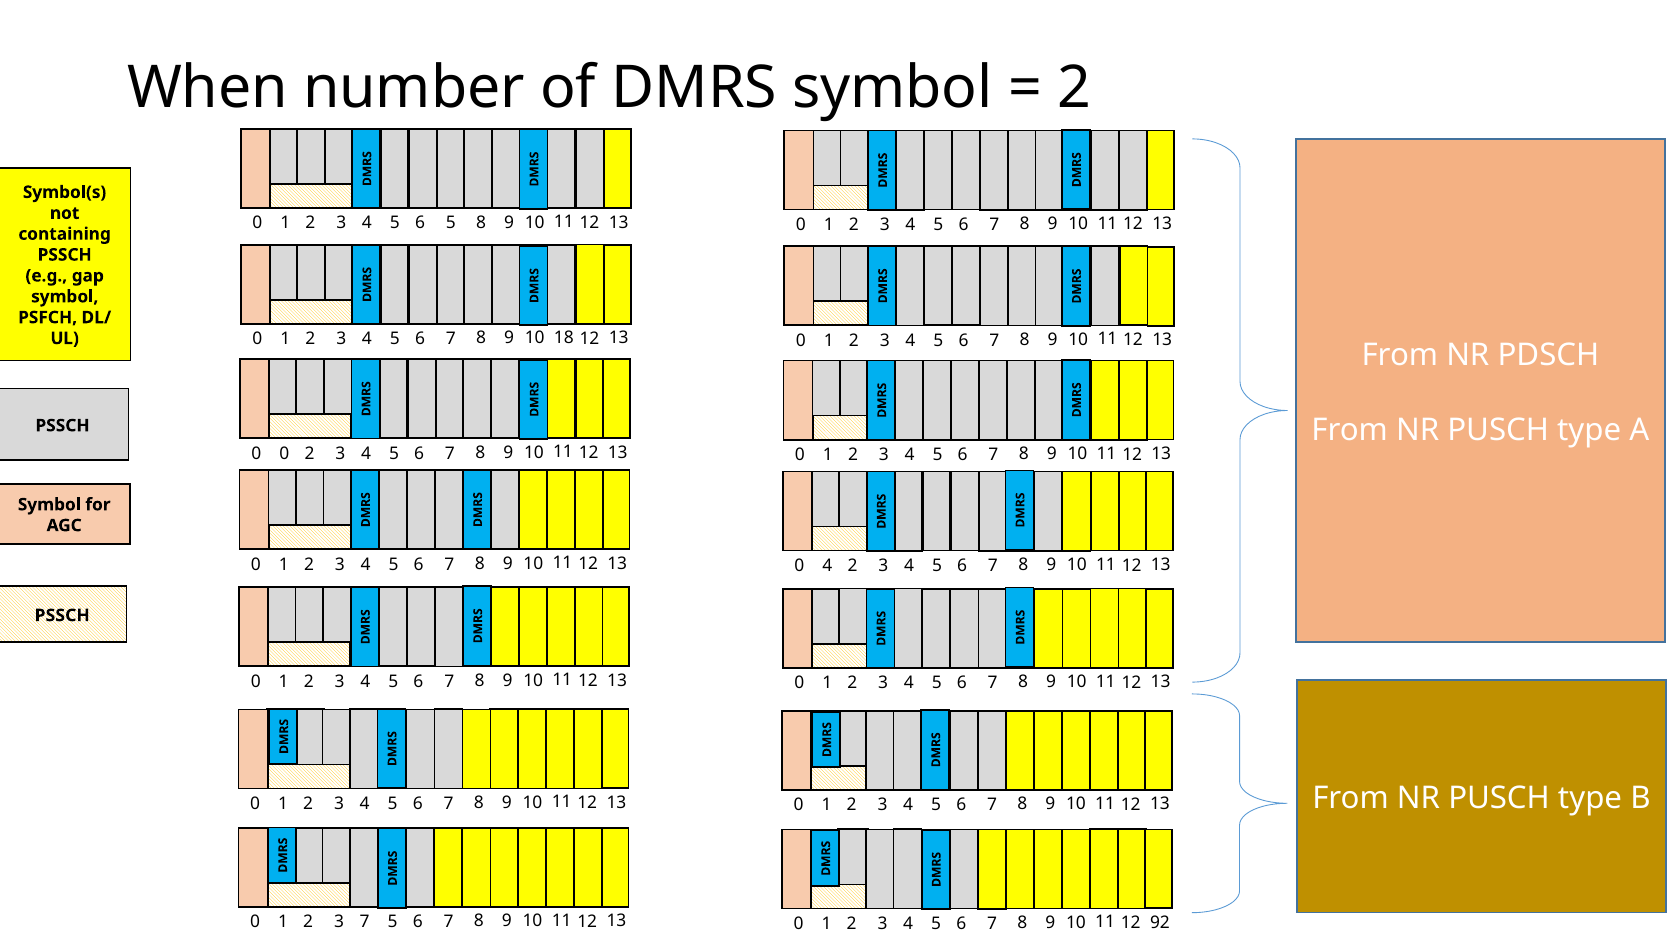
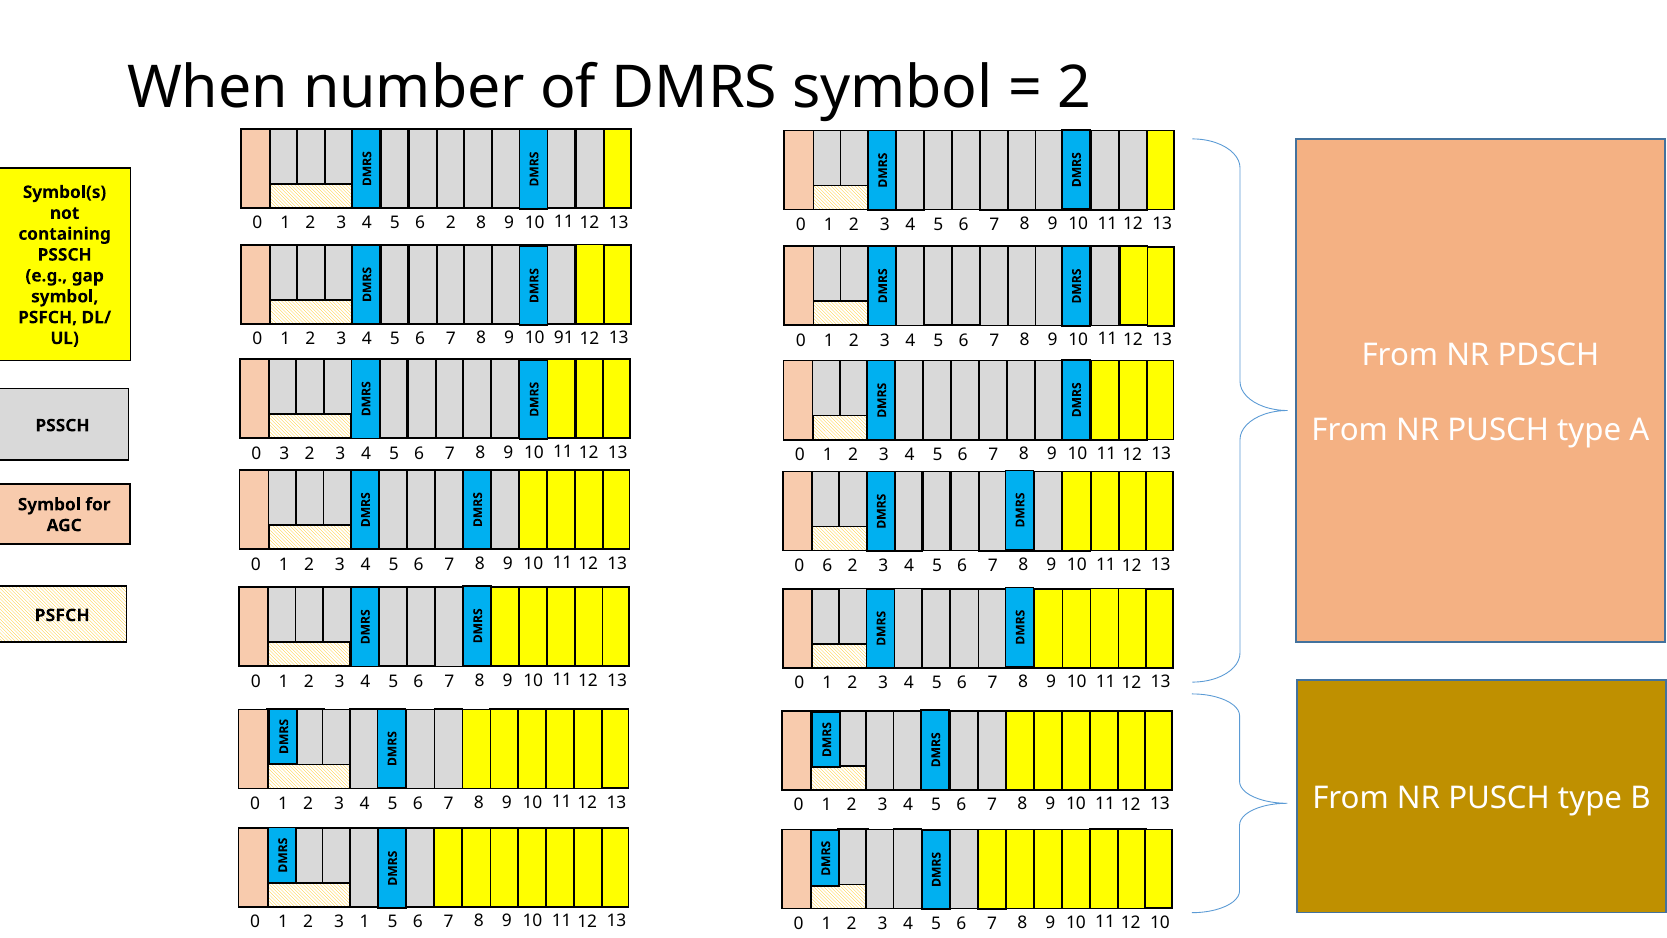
5 6 5: 5 -> 2
18: 18 -> 91
0 0: 0 -> 3
0 4: 4 -> 6
PSSCH at (62, 615): PSSCH -> PSFCH
3 7: 7 -> 1
12 92: 92 -> 10
